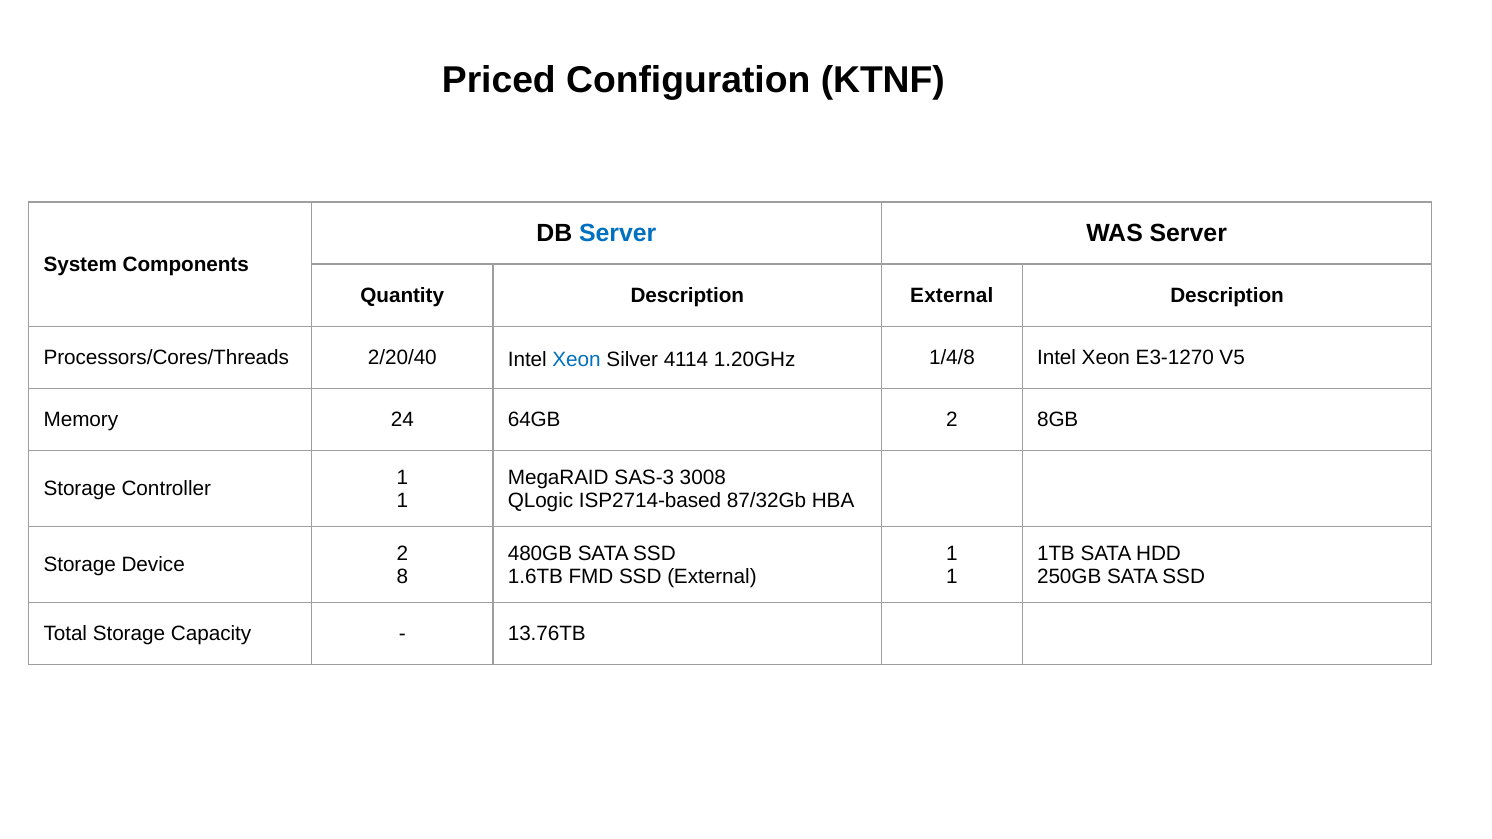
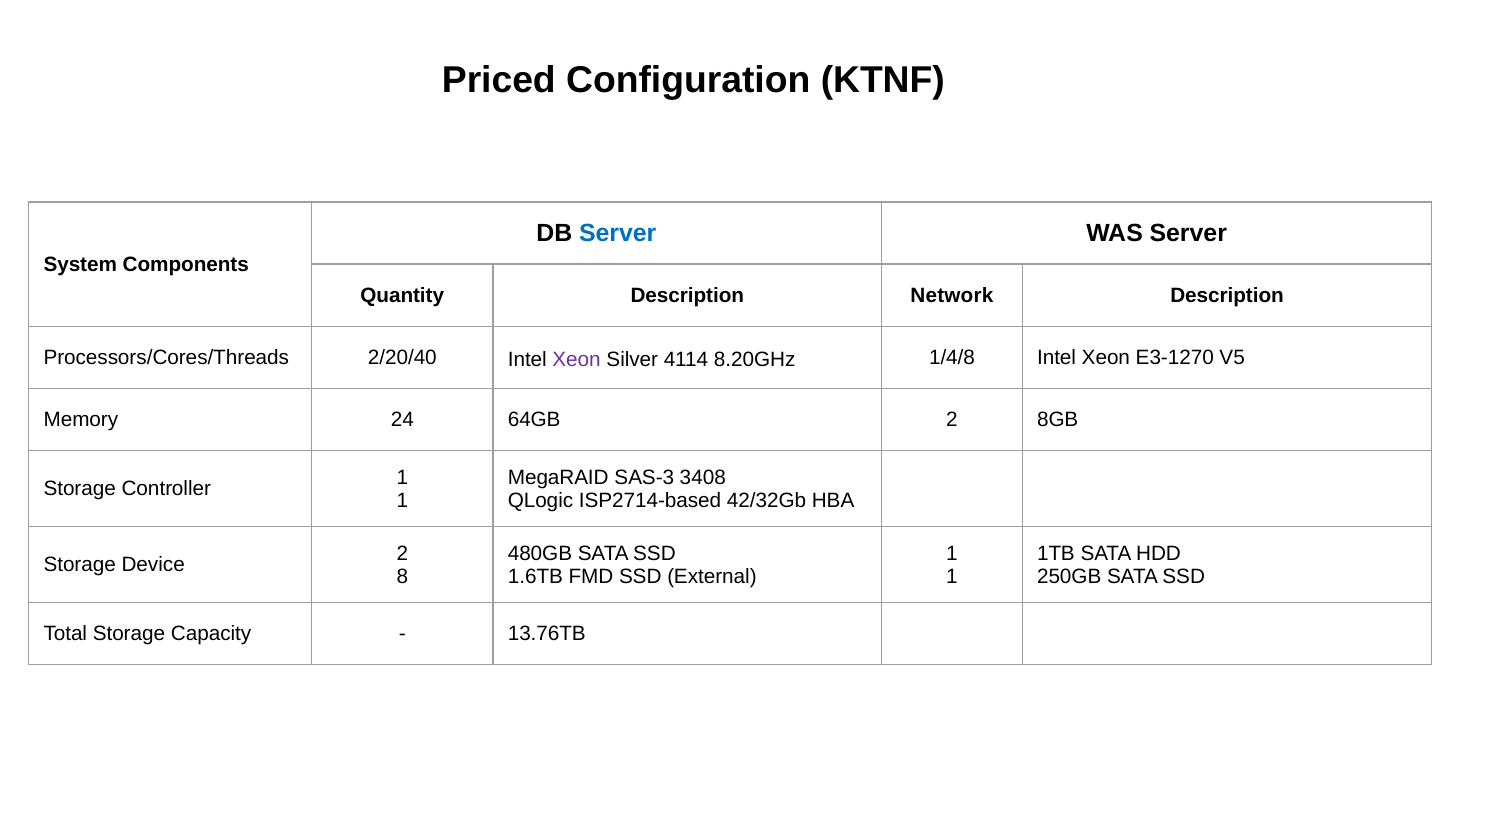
Description External: External -> Network
Xeon at (577, 359) colour: blue -> purple
1.20GHz: 1.20GHz -> 8.20GHz
3008: 3008 -> 3408
87/32Gb: 87/32Gb -> 42/32Gb
